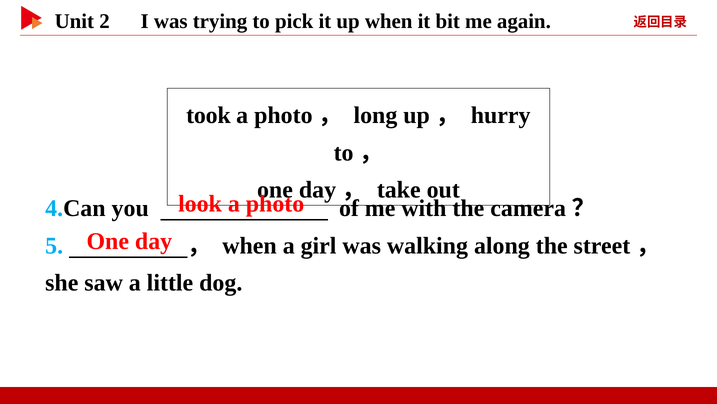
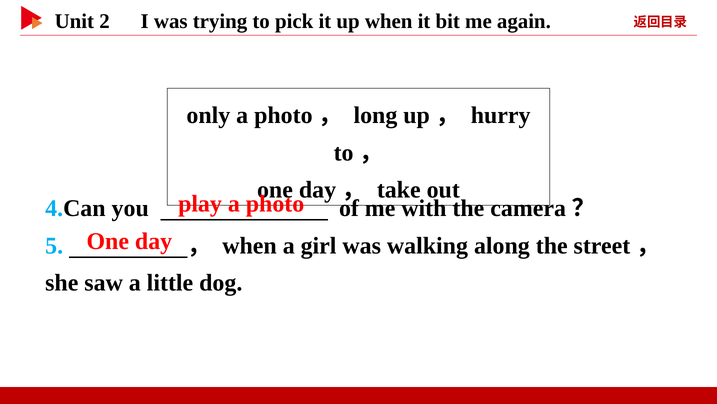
took: took -> only
look: look -> play
